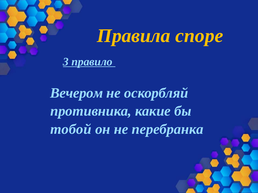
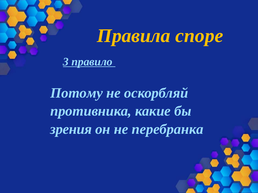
Вечером: Вечером -> Потому
тобой: тобой -> зрения
